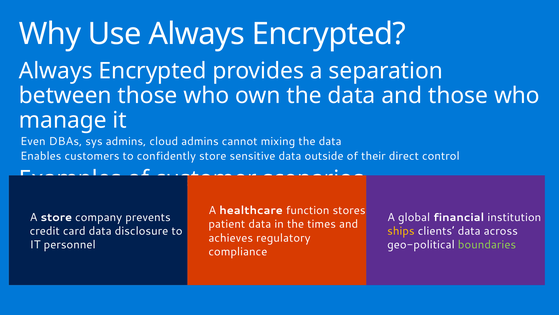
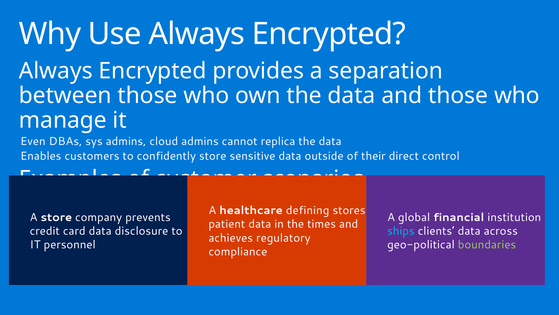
mixing: mixing -> replica
function: function -> defining
ships colour: yellow -> light blue
